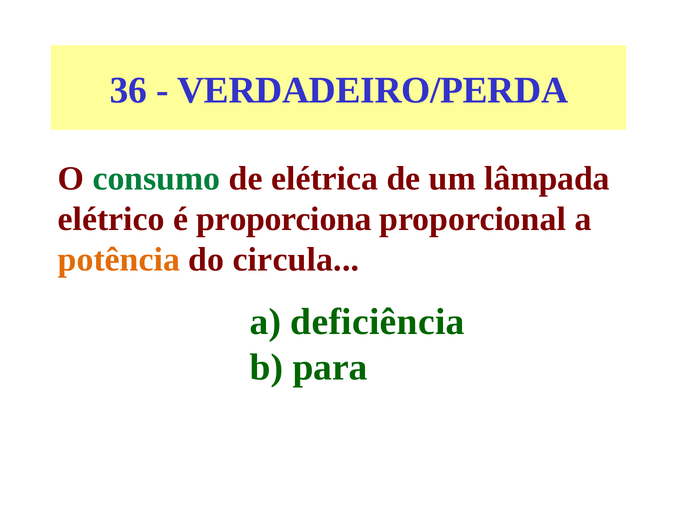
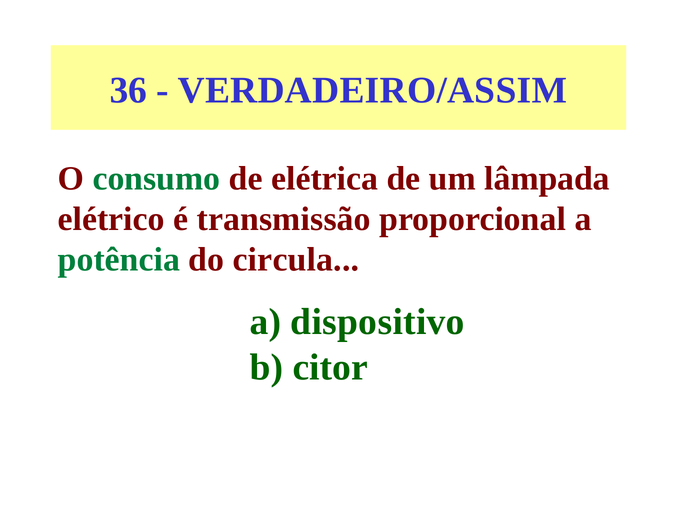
VERDADEIRO/PERDA: VERDADEIRO/PERDA -> VERDADEIRO/ASSIM
proporciona: proporciona -> transmissão
potência colour: orange -> green
deficiência: deficiência -> dispositivo
para: para -> citor
